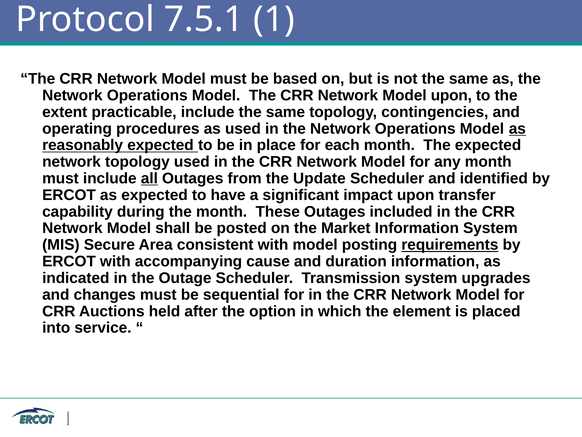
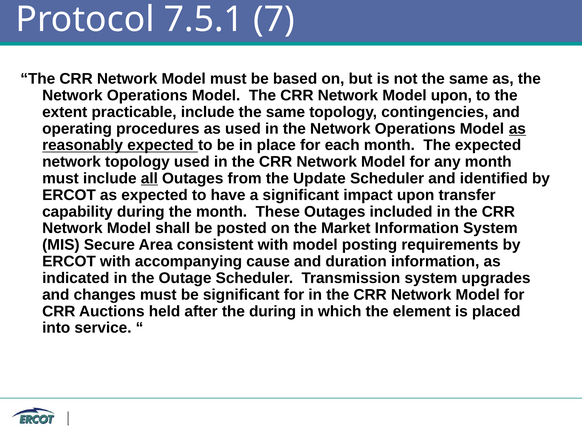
1: 1 -> 7
requirements underline: present -> none
be sequential: sequential -> significant
the option: option -> during
